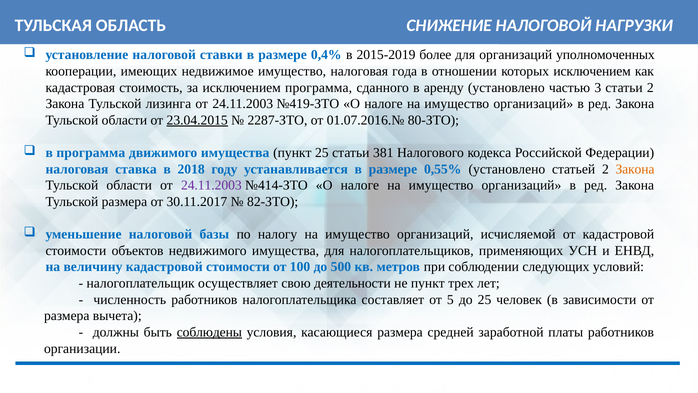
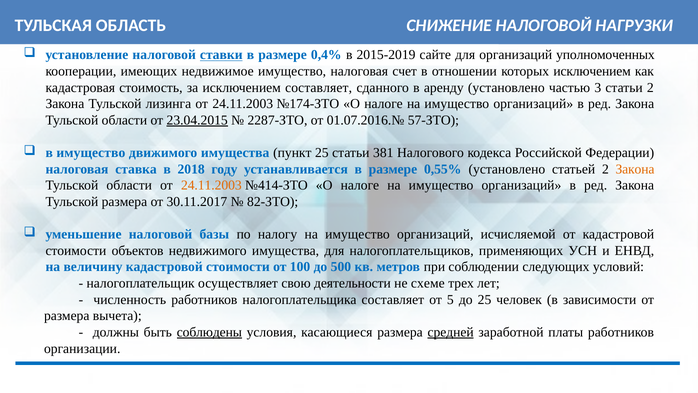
ставки underline: none -> present
более: более -> сайте
года: года -> счет
исключением программа: программа -> составляет
№419-ЗТО: №419-ЗТО -> №174-ЗТО
80-ЗТО: 80-ЗТО -> 57-ЗТО
в программа: программа -> имущество
24.11.2003 at (211, 185) colour: purple -> orange
не пункт: пункт -> схеме
средней underline: none -> present
